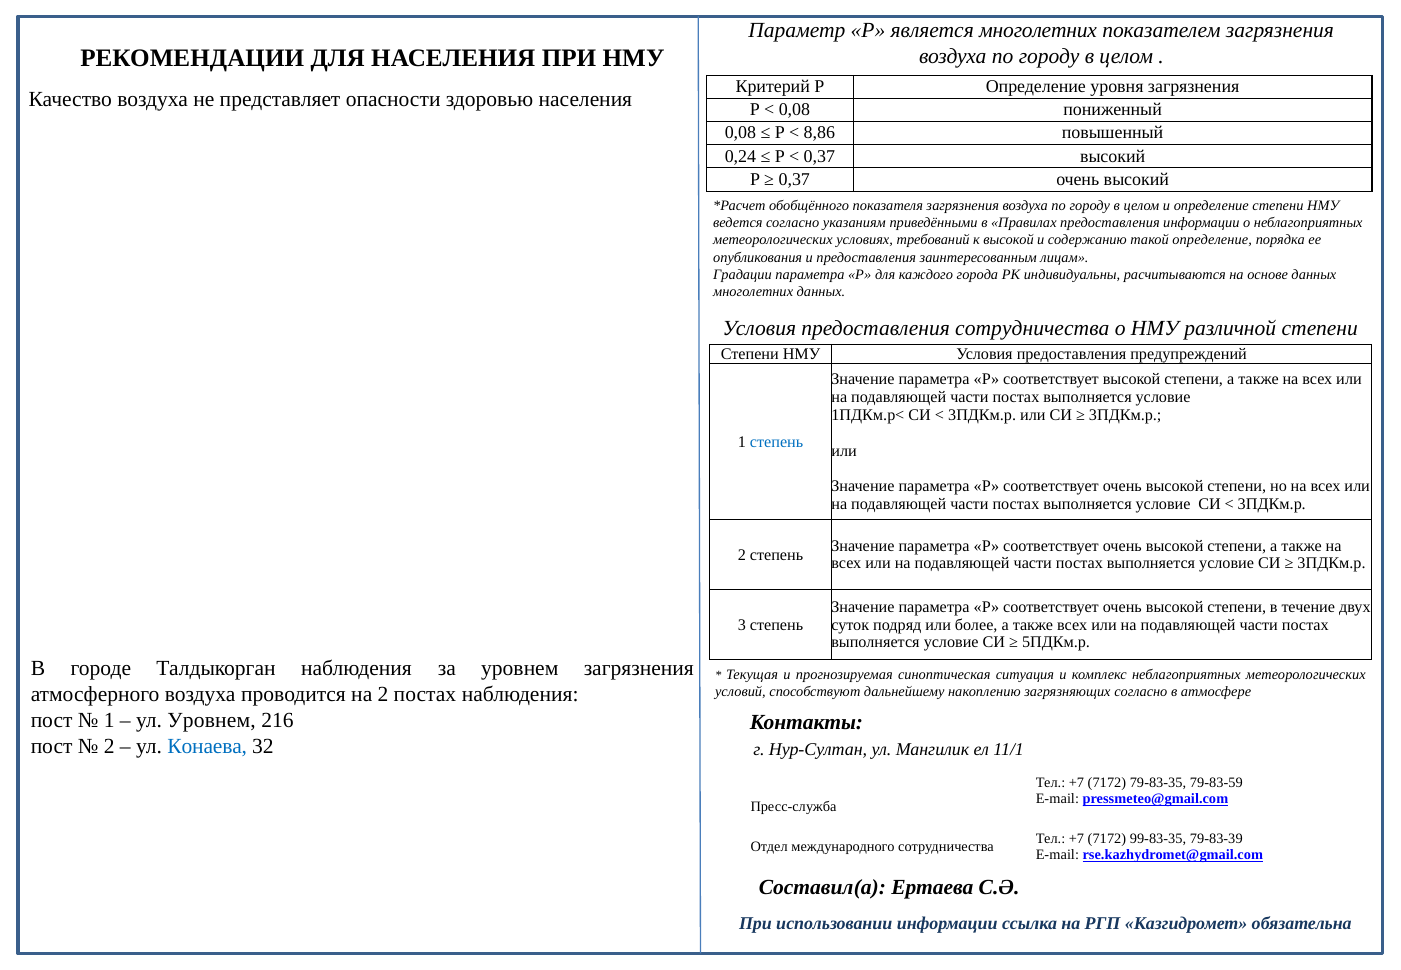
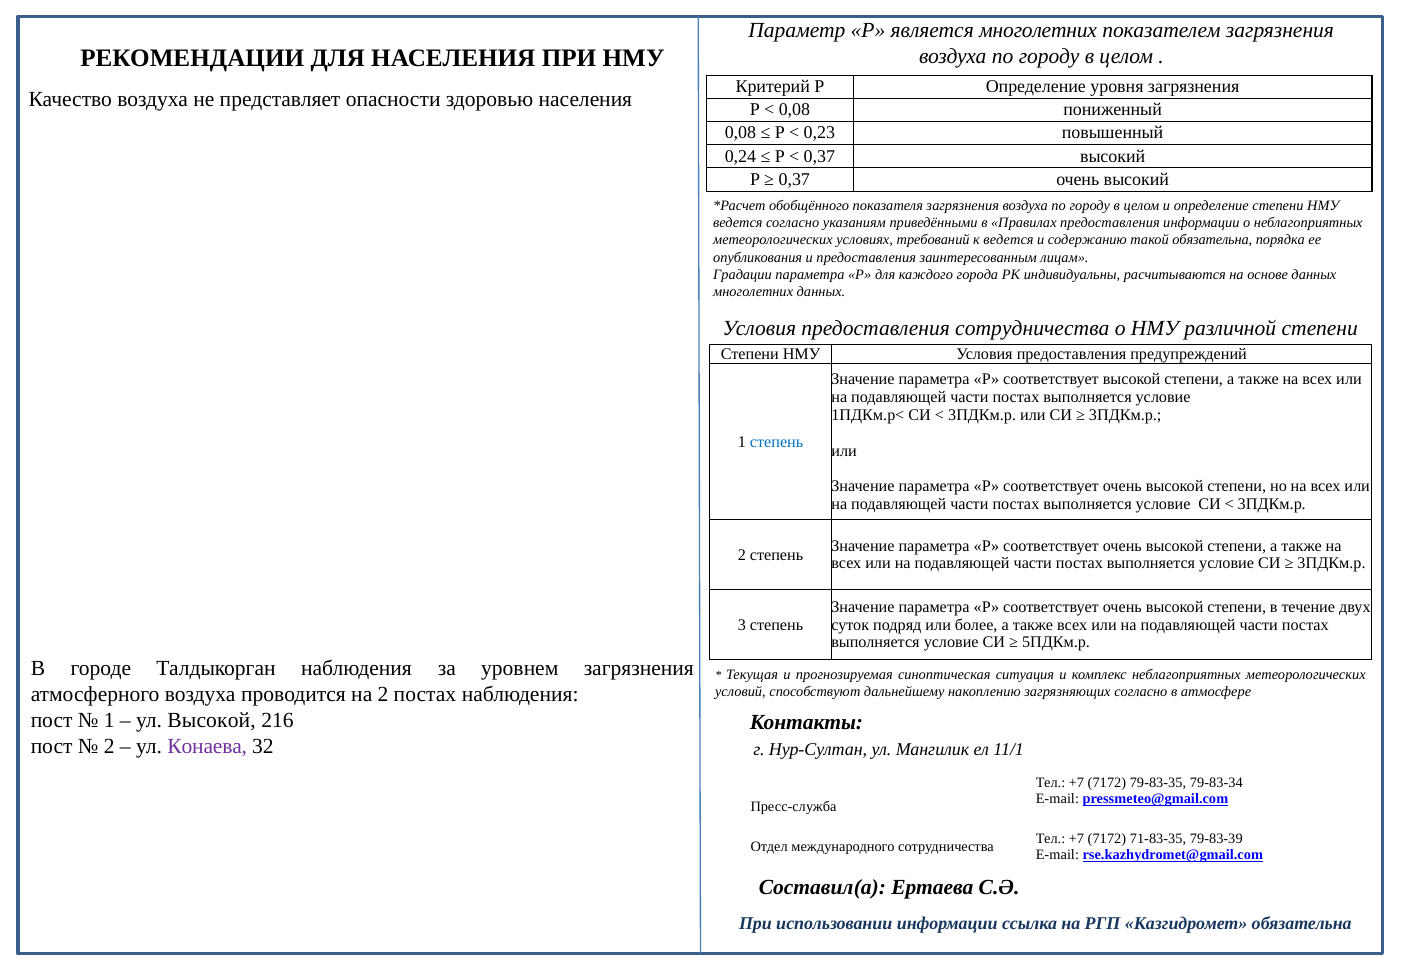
8,86: 8,86 -> 0,23
к высокой: высокой -> ведется
такой определение: определение -> обязательна
ул Уровнем: Уровнем -> Высокой
Конаева colour: blue -> purple
79-83-59: 79-83-59 -> 79-83-34
99-83-35: 99-83-35 -> 71-83-35
